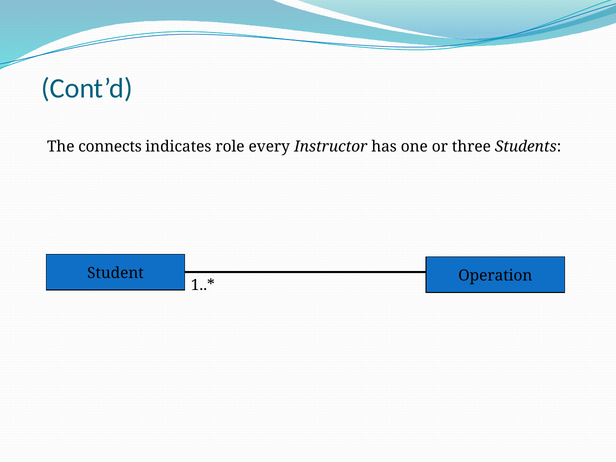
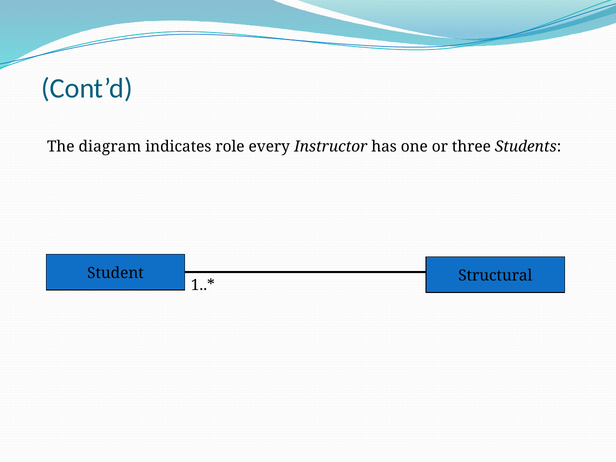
connects: connects -> diagram
Operation: Operation -> Structural
